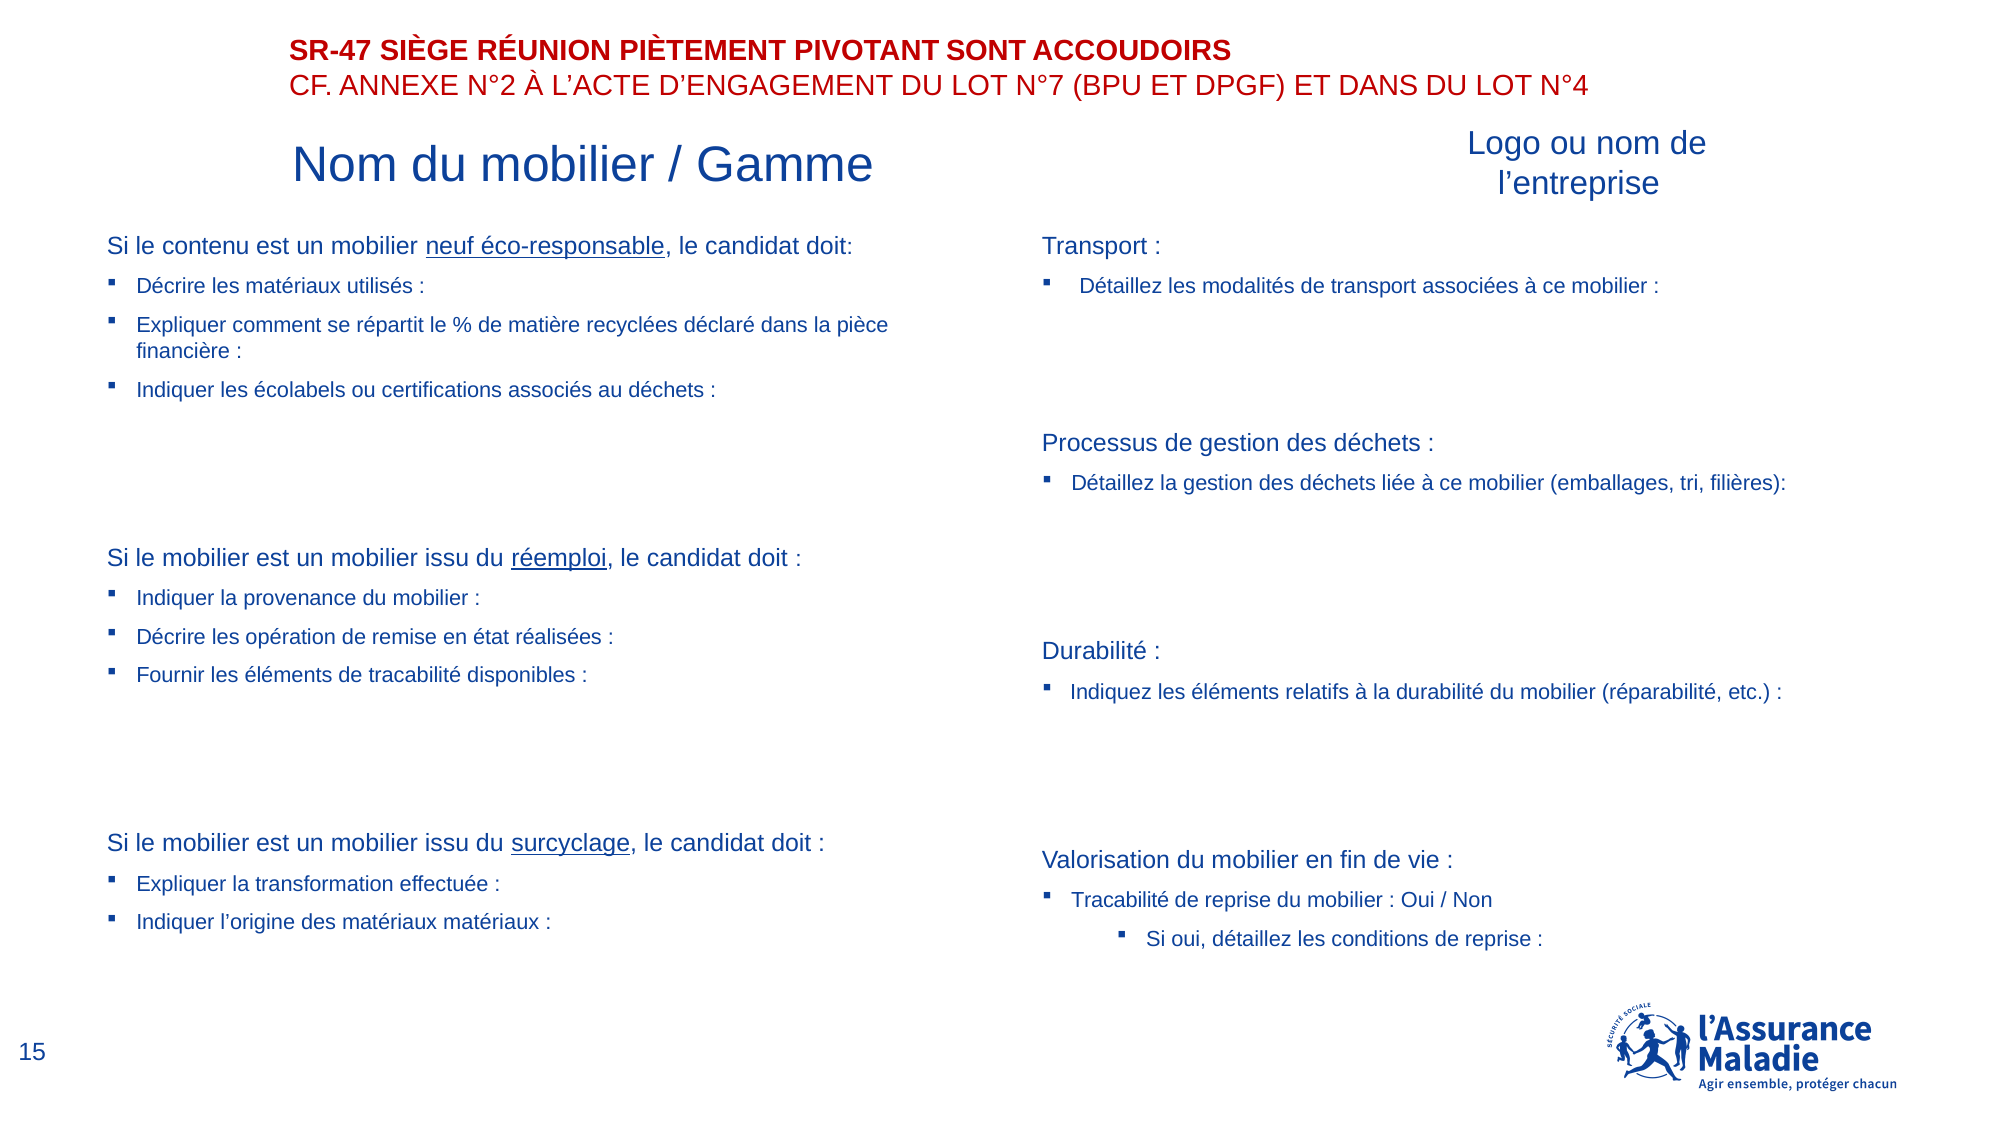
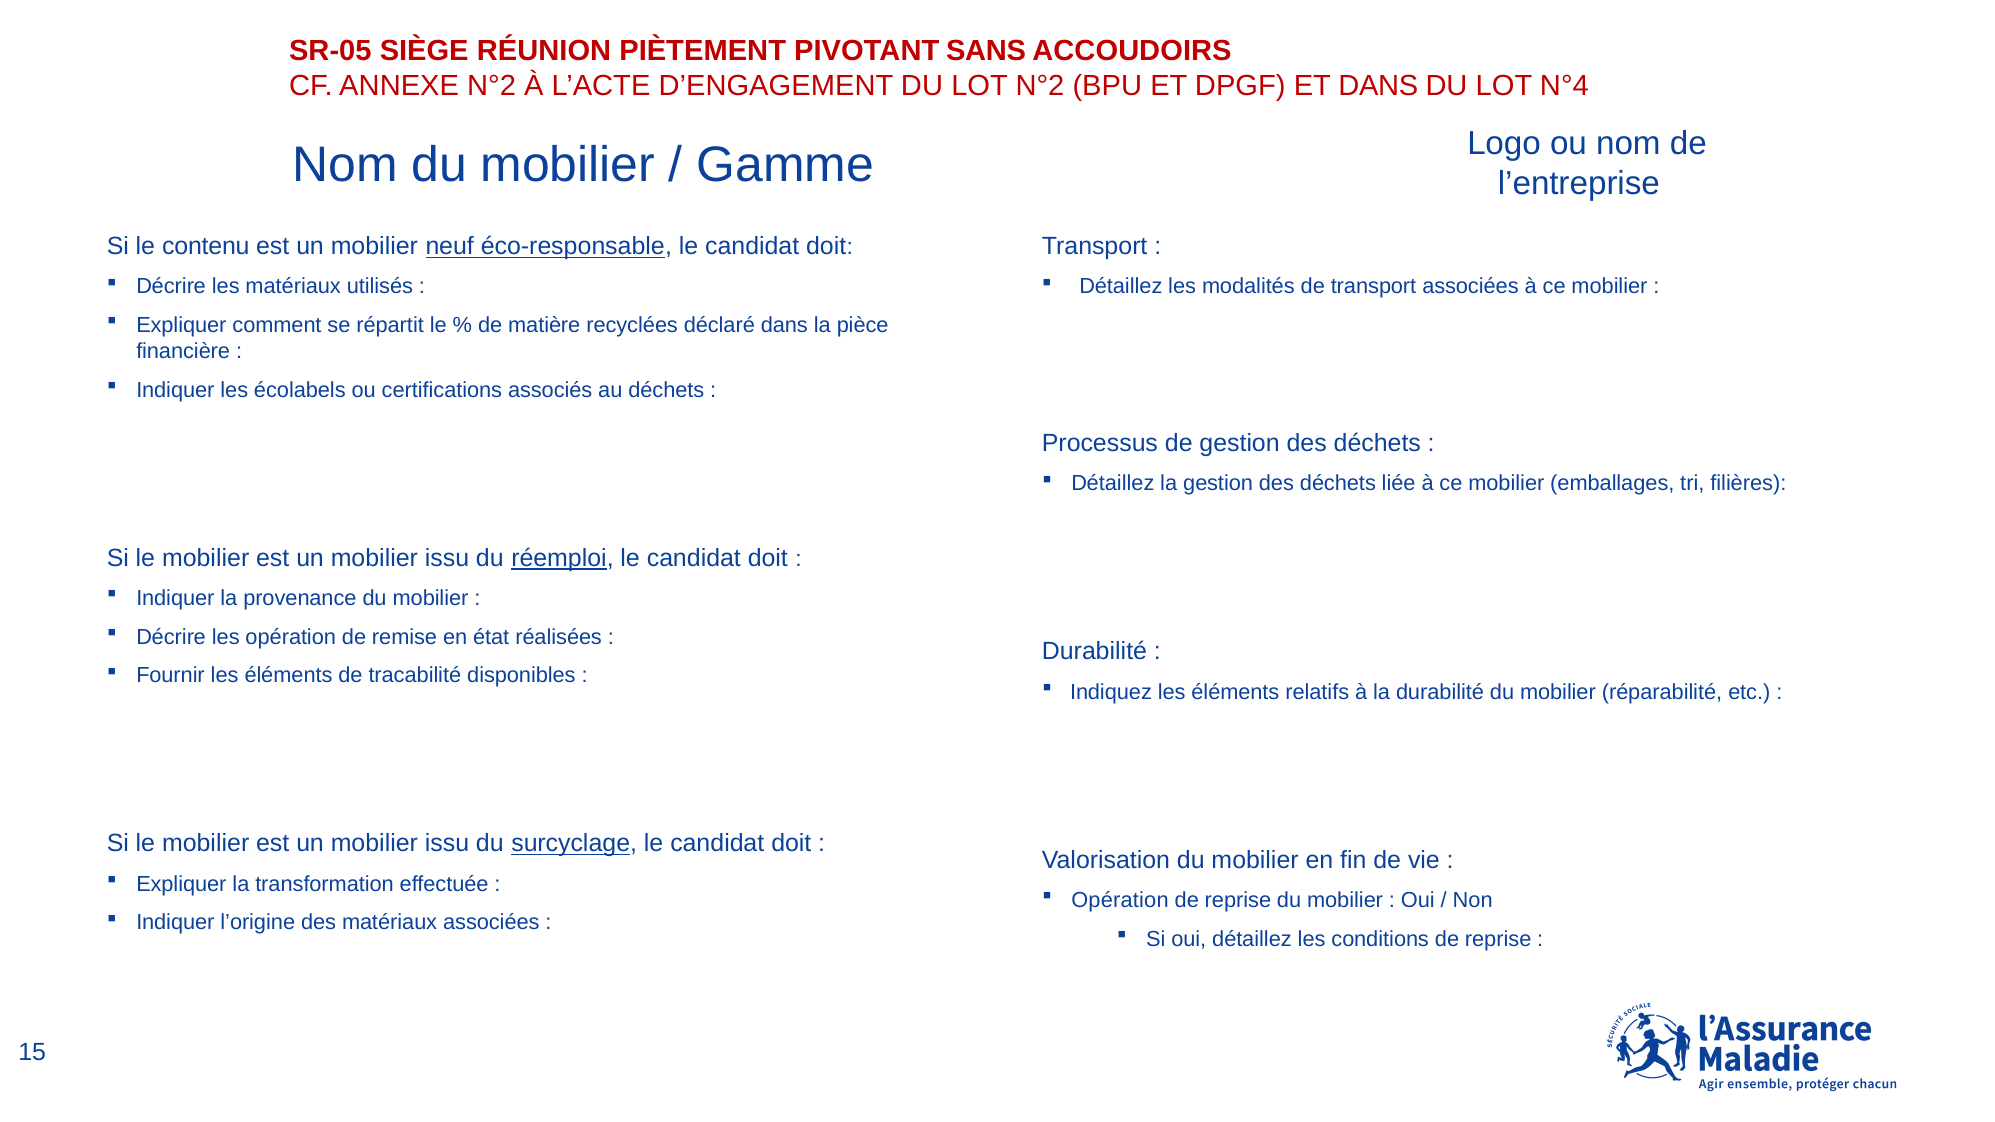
SR-47: SR-47 -> SR-05
SONT: SONT -> SANS
LOT N°7: N°7 -> N°2
Tracabilité at (1120, 900): Tracabilité -> Opération
matériaux matériaux: matériaux -> associées
